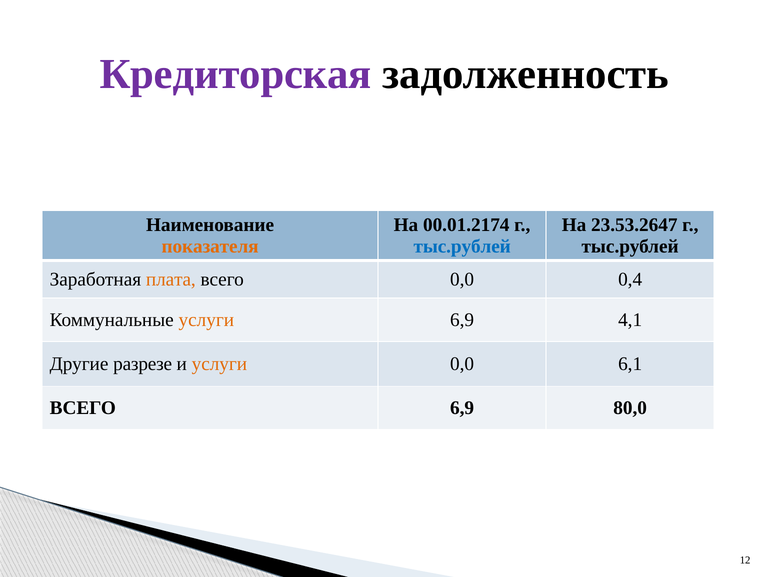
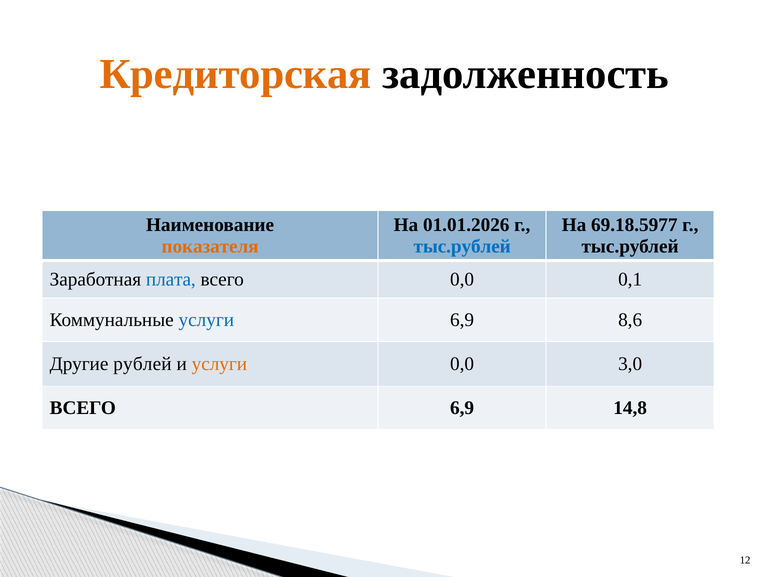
Кредиторская colour: purple -> orange
00.01.2174: 00.01.2174 -> 01.01.2026
23.53.2647: 23.53.2647 -> 69.18.5977
плата colour: orange -> blue
0,4: 0,4 -> 0,1
услуги at (206, 320) colour: orange -> blue
4,1: 4,1 -> 8,6
разрезе: разрезе -> рублей
6,1: 6,1 -> 3,0
80,0: 80,0 -> 14,8
